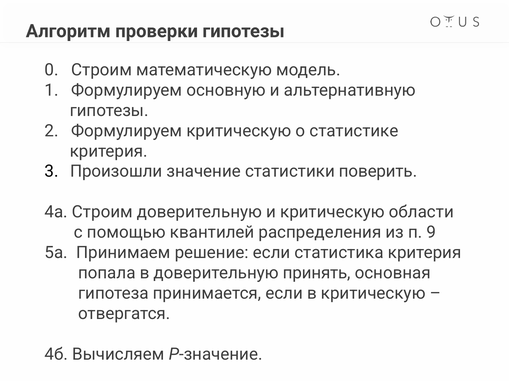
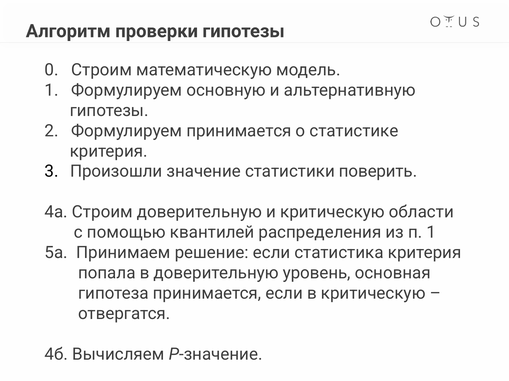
Формулируем критическую: критическую -> принимается
п 9: 9 -> 1
принять: принять -> уровень
